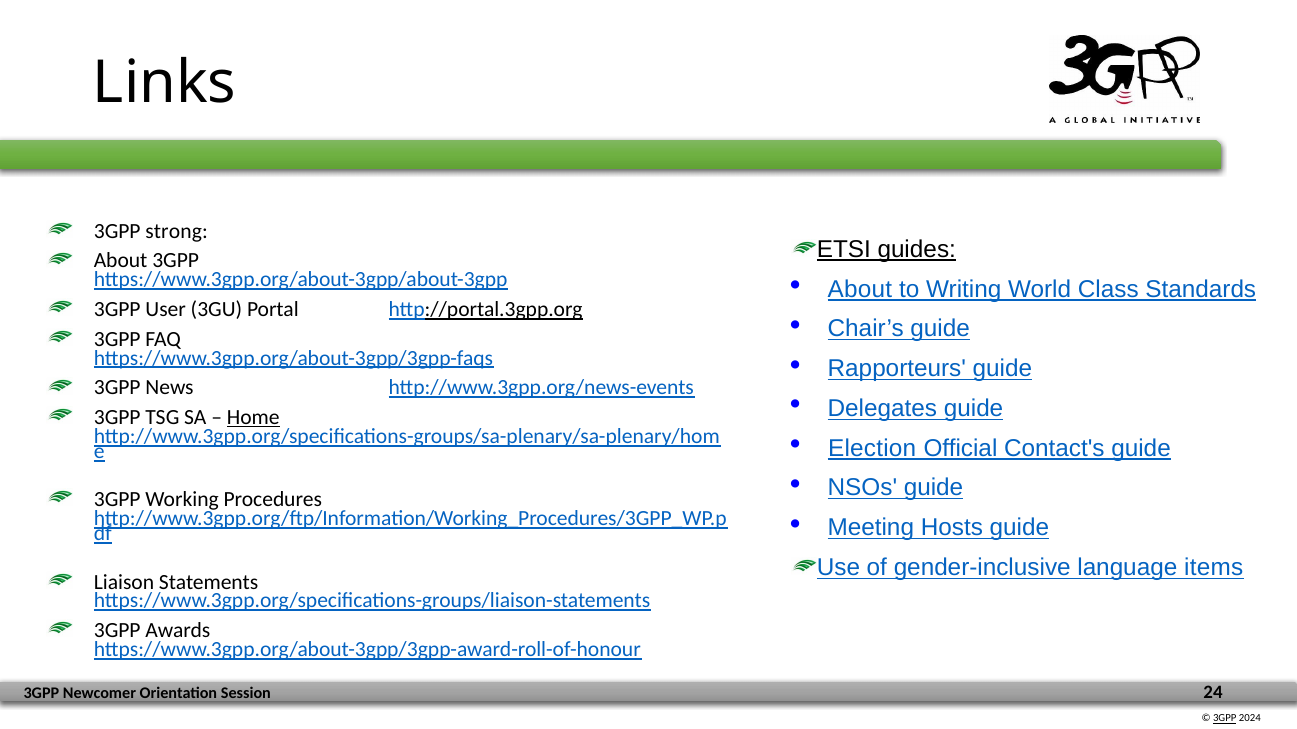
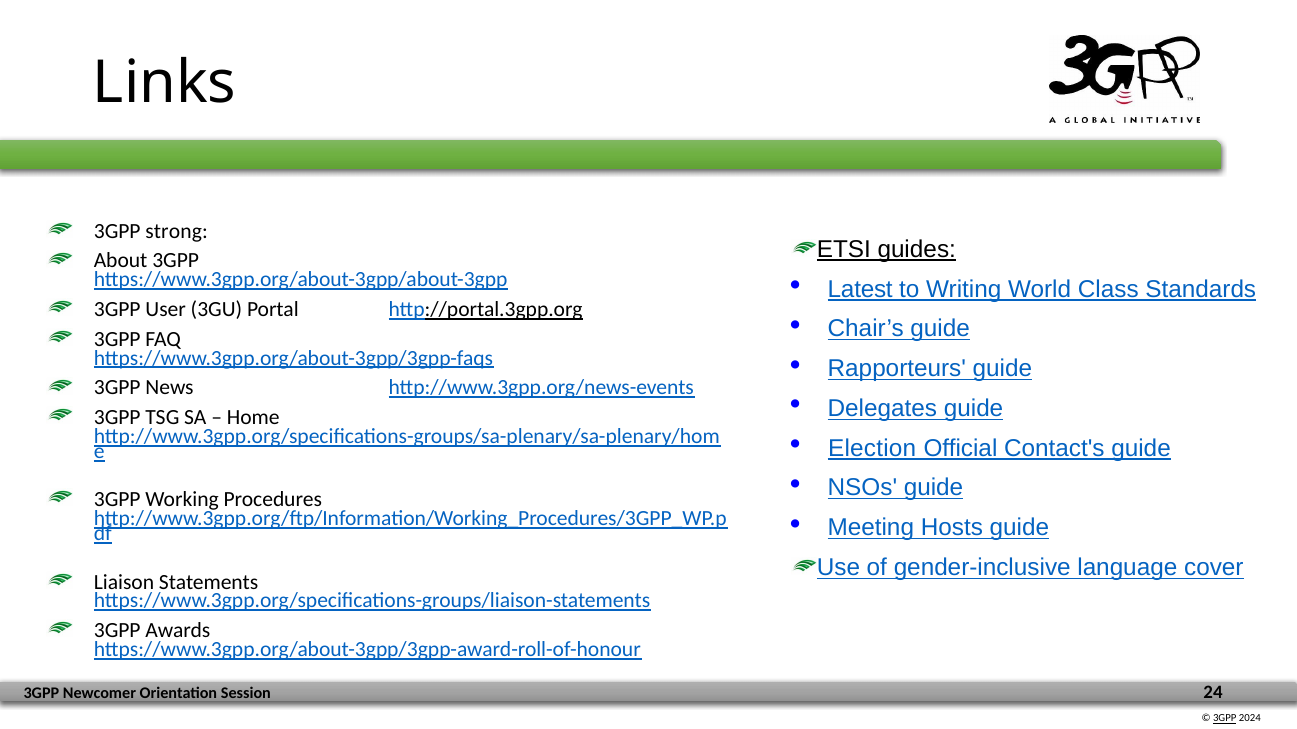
About at (860, 289): About -> Latest
Home underline: present -> none
items: items -> cover
